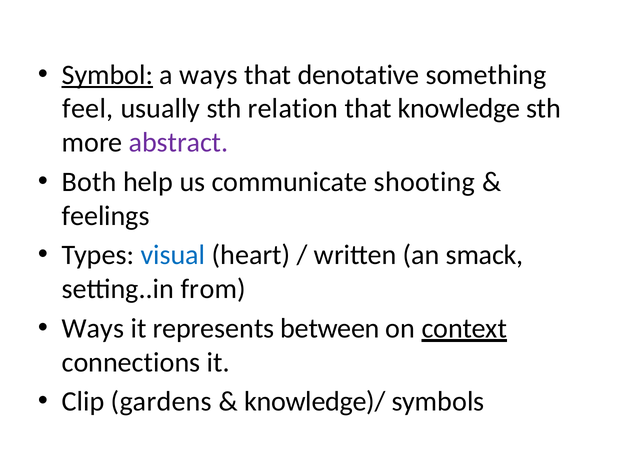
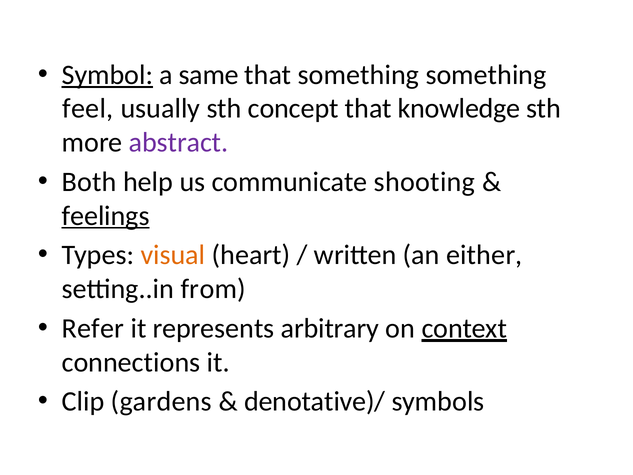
a ways: ways -> same
that denotative: denotative -> something
relation: relation -> concept
feelings underline: none -> present
visual colour: blue -> orange
smack: smack -> either
Ways at (93, 328): Ways -> Refer
between: between -> arbitrary
knowledge)/: knowledge)/ -> denotative)/
